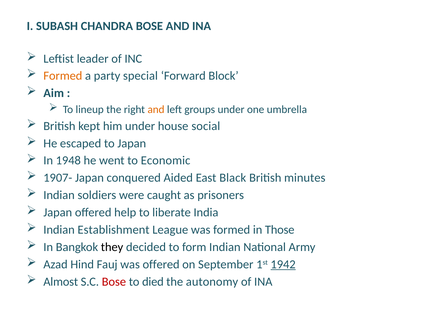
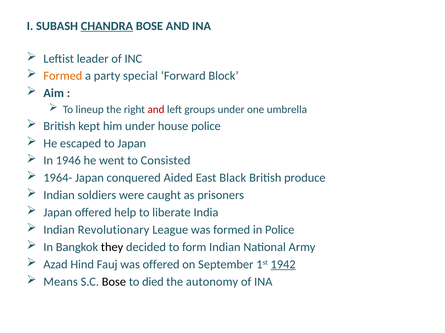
CHANDRA underline: none -> present
and at (156, 110) colour: orange -> red
house social: social -> police
1948: 1948 -> 1946
Economic: Economic -> Consisted
1907-: 1907- -> 1964-
minutes: minutes -> produce
Establishment: Establishment -> Revolutionary
in Those: Those -> Police
Almost: Almost -> Means
Bose at (114, 282) colour: red -> black
